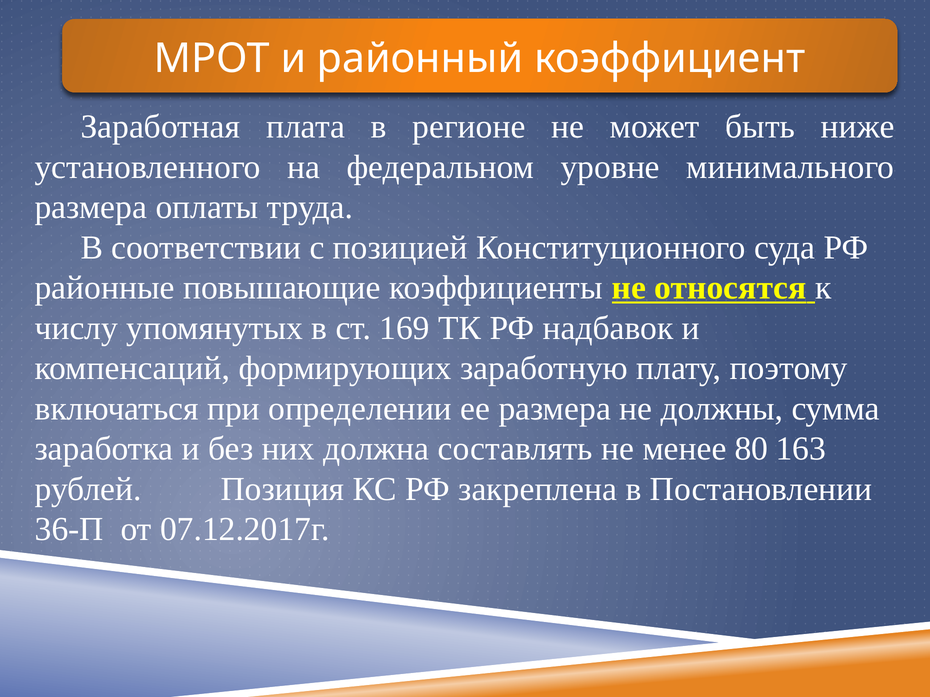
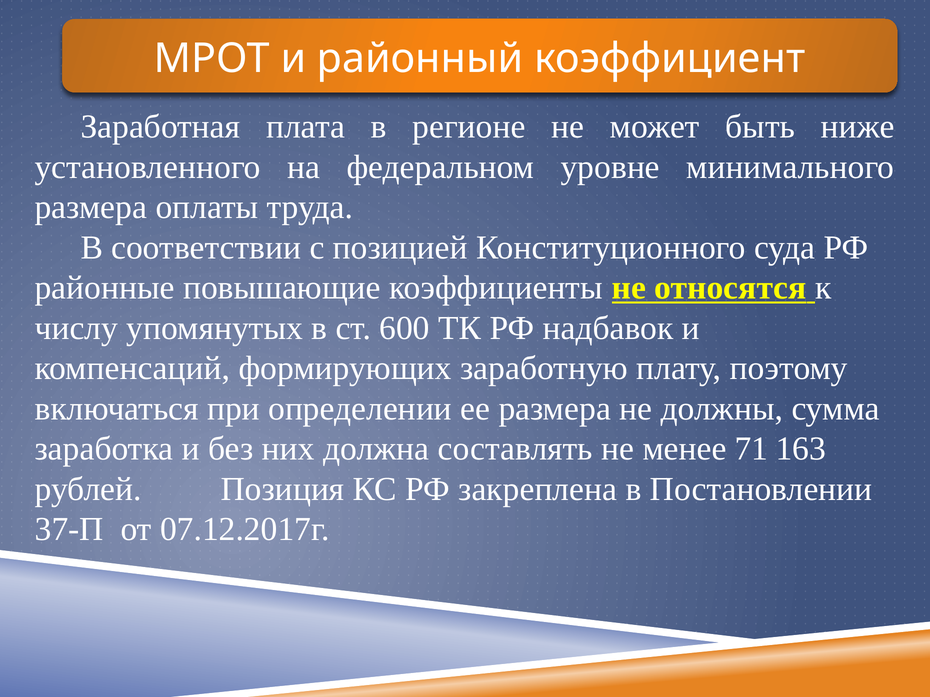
169: 169 -> 600
80: 80 -> 71
36-П: 36-П -> 37-П
